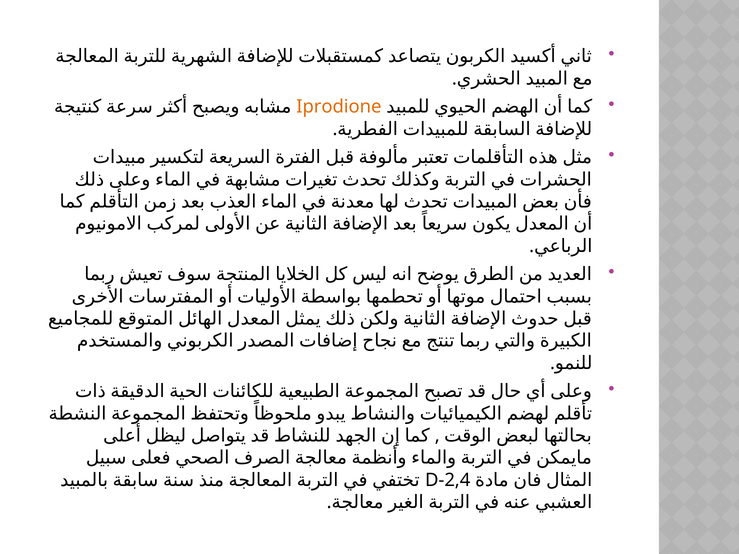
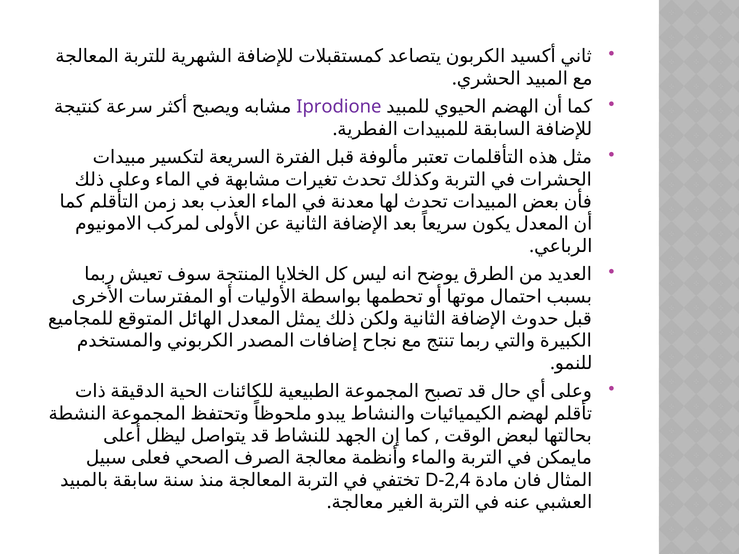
Iprodione colour: orange -> purple
